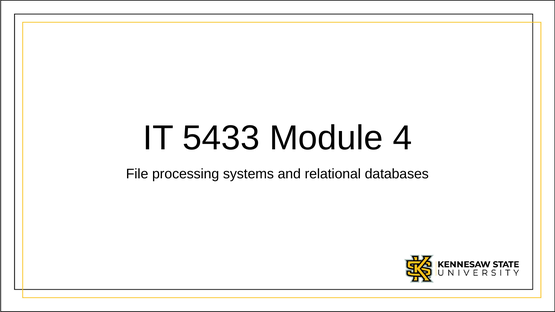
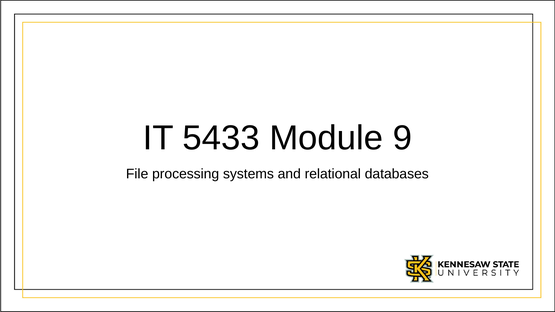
4: 4 -> 9
